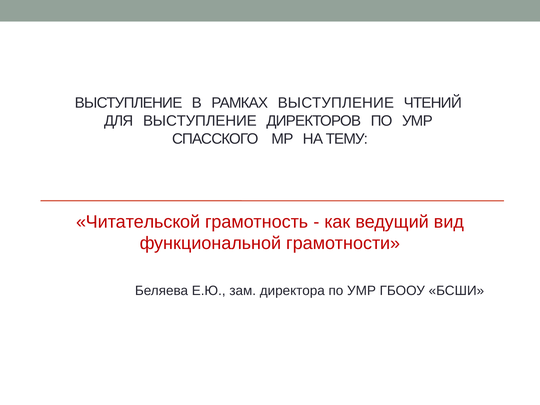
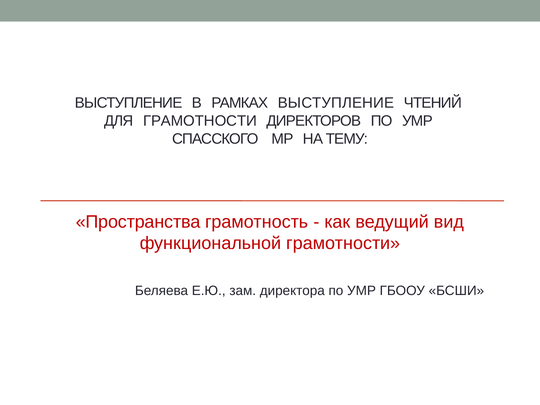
ДЛЯ ВЫСТУПЛЕНИЕ: ВЫСТУПЛЕНИЕ -> ГРАМОТНОСТИ
Читательской: Читательской -> Пространства
